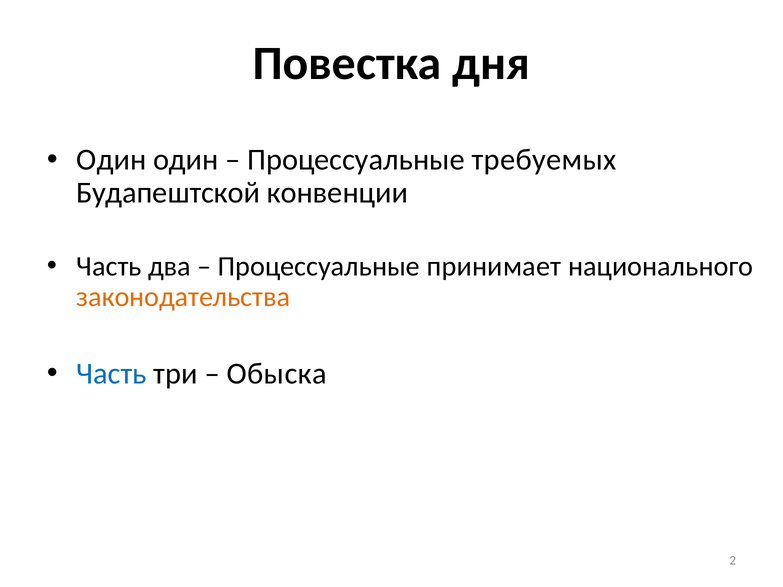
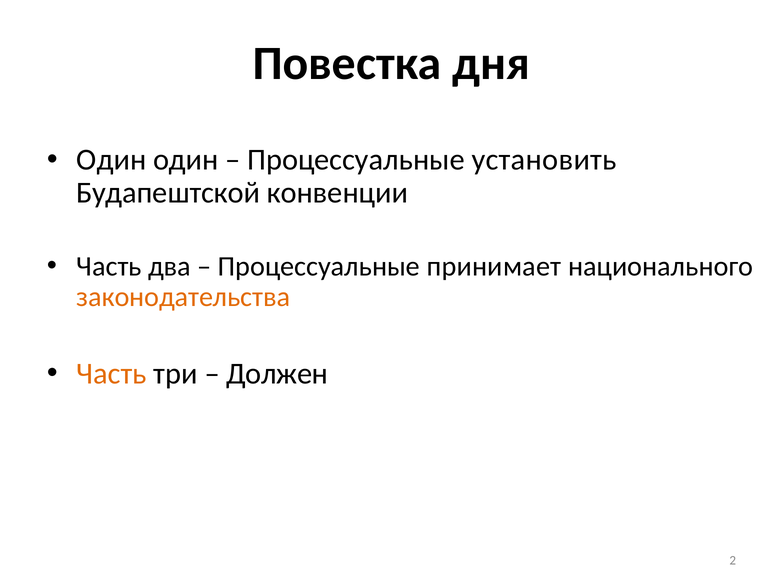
требуемых: требуемых -> установить
Часть at (112, 374) colour: blue -> orange
Обыска: Обыска -> Должен
